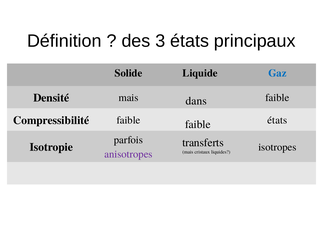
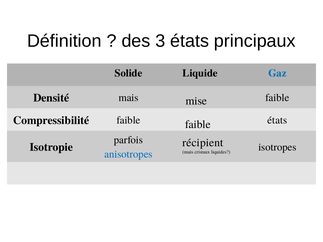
dans: dans -> mise
transferts: transferts -> récipient
anisotropes colour: purple -> blue
